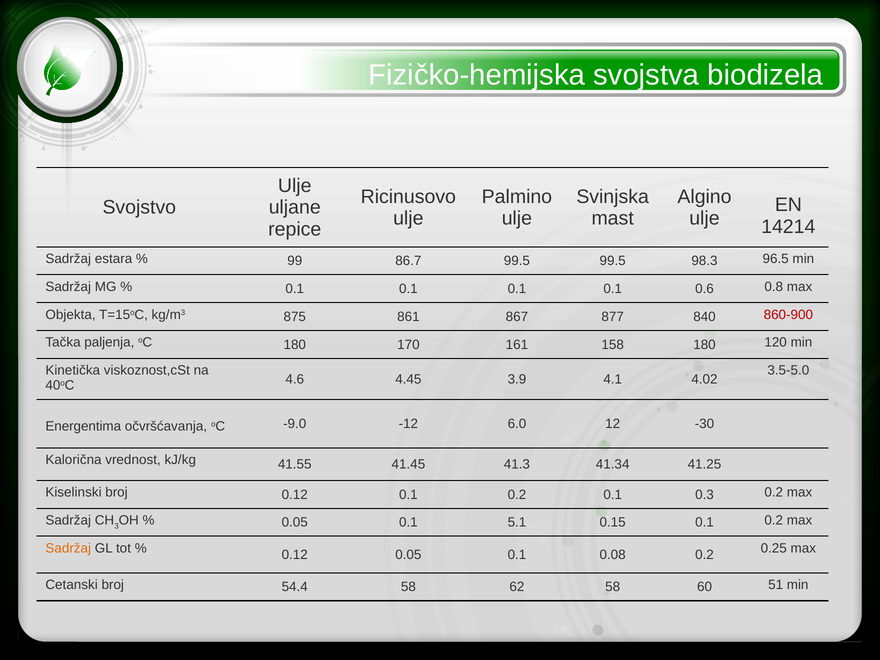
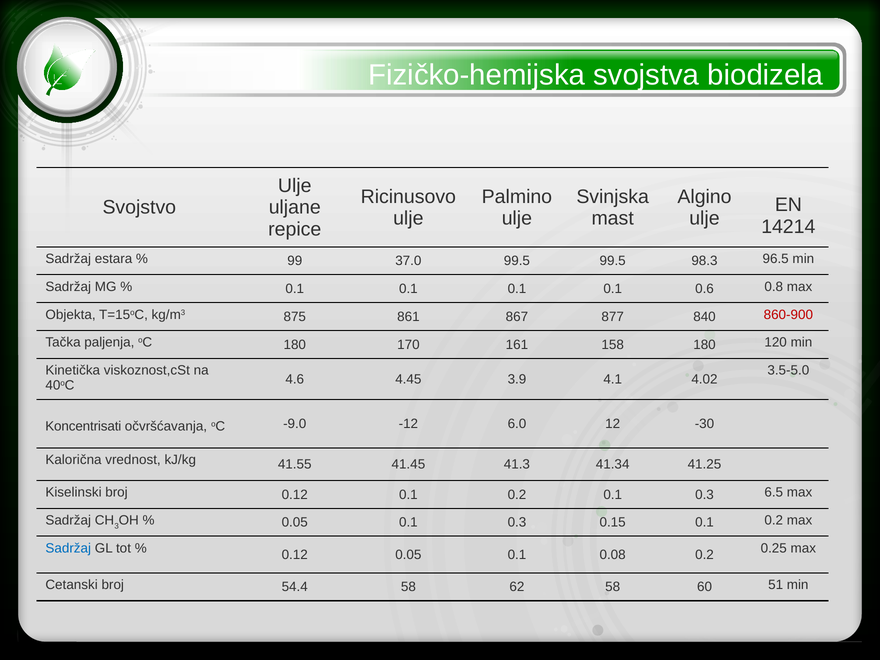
86.7: 86.7 -> 37.0
Energentima: Energentima -> Koncentrisati
0.3 0.2: 0.2 -> 6.5
0.05 0.1 5.1: 5.1 -> 0.3
Sadržaj at (68, 548) colour: orange -> blue
